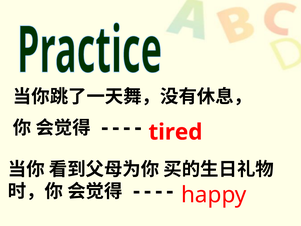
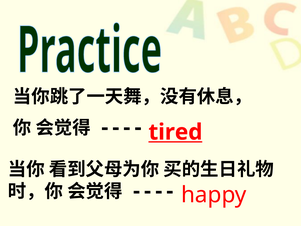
tired underline: none -> present
